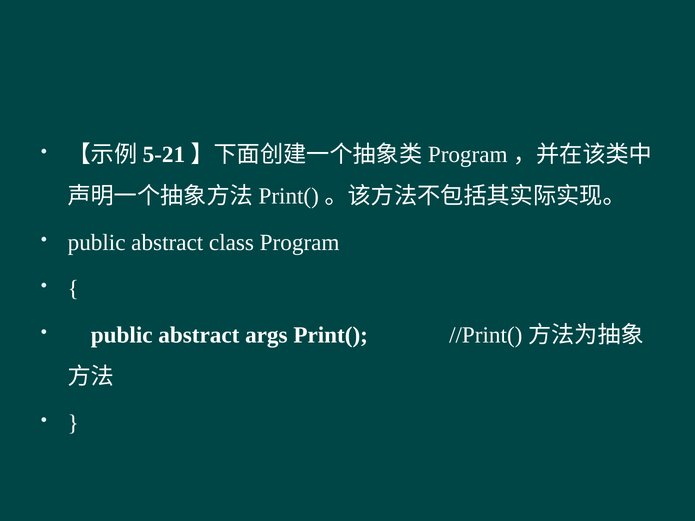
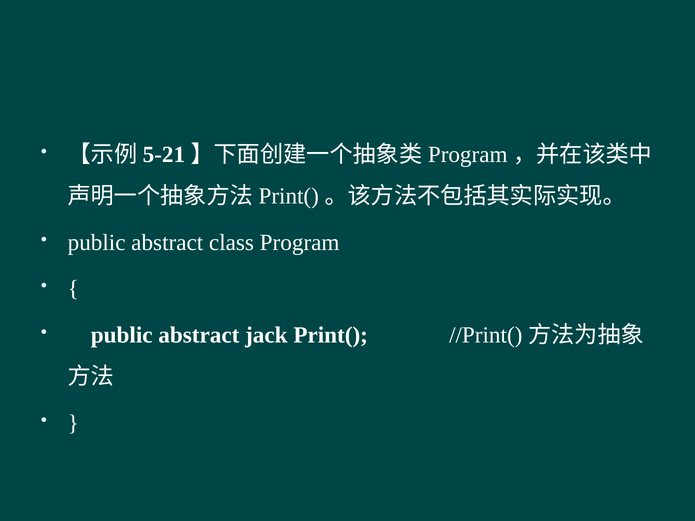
args: args -> jack
